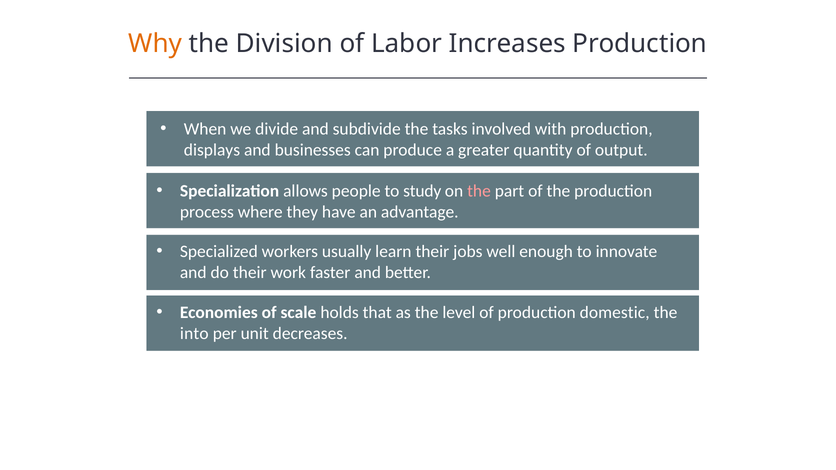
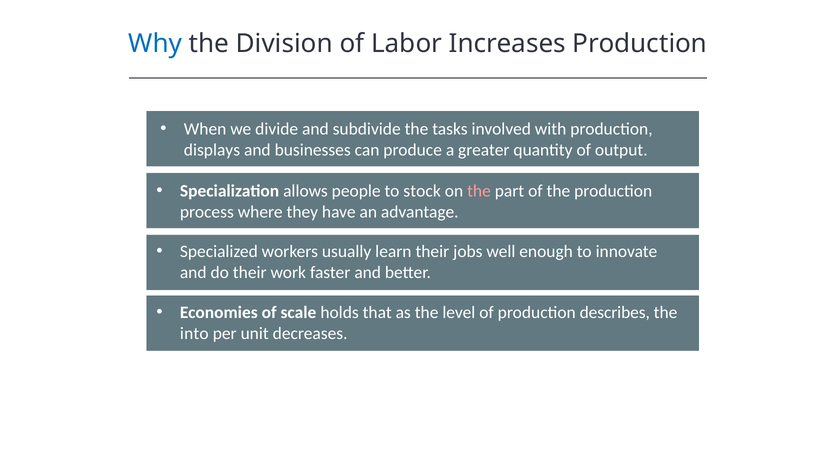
Why colour: orange -> blue
study: study -> stock
domestic: domestic -> describes
